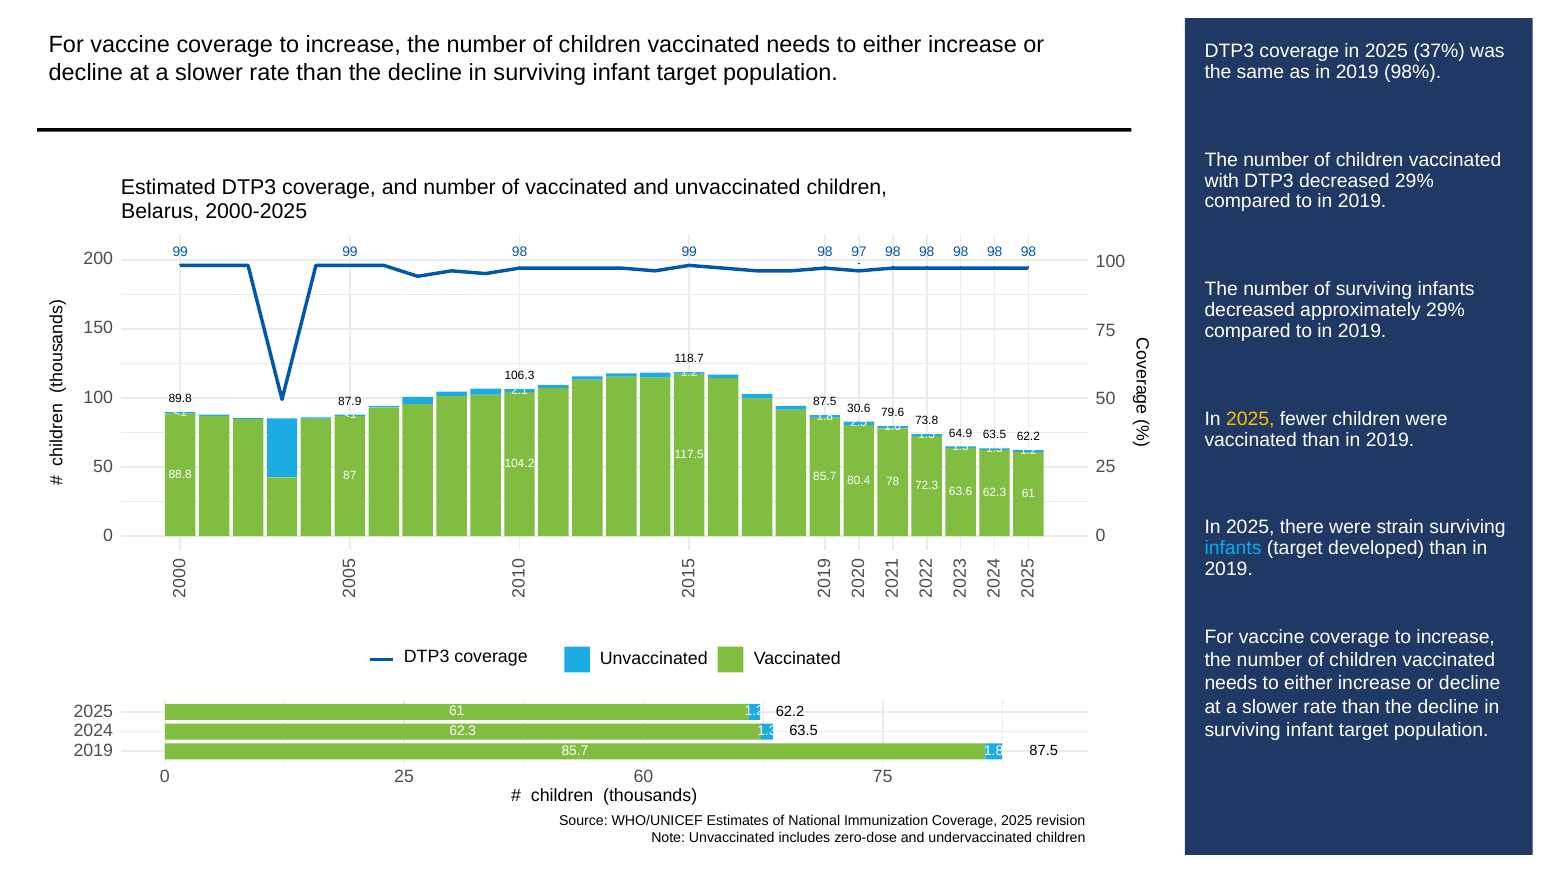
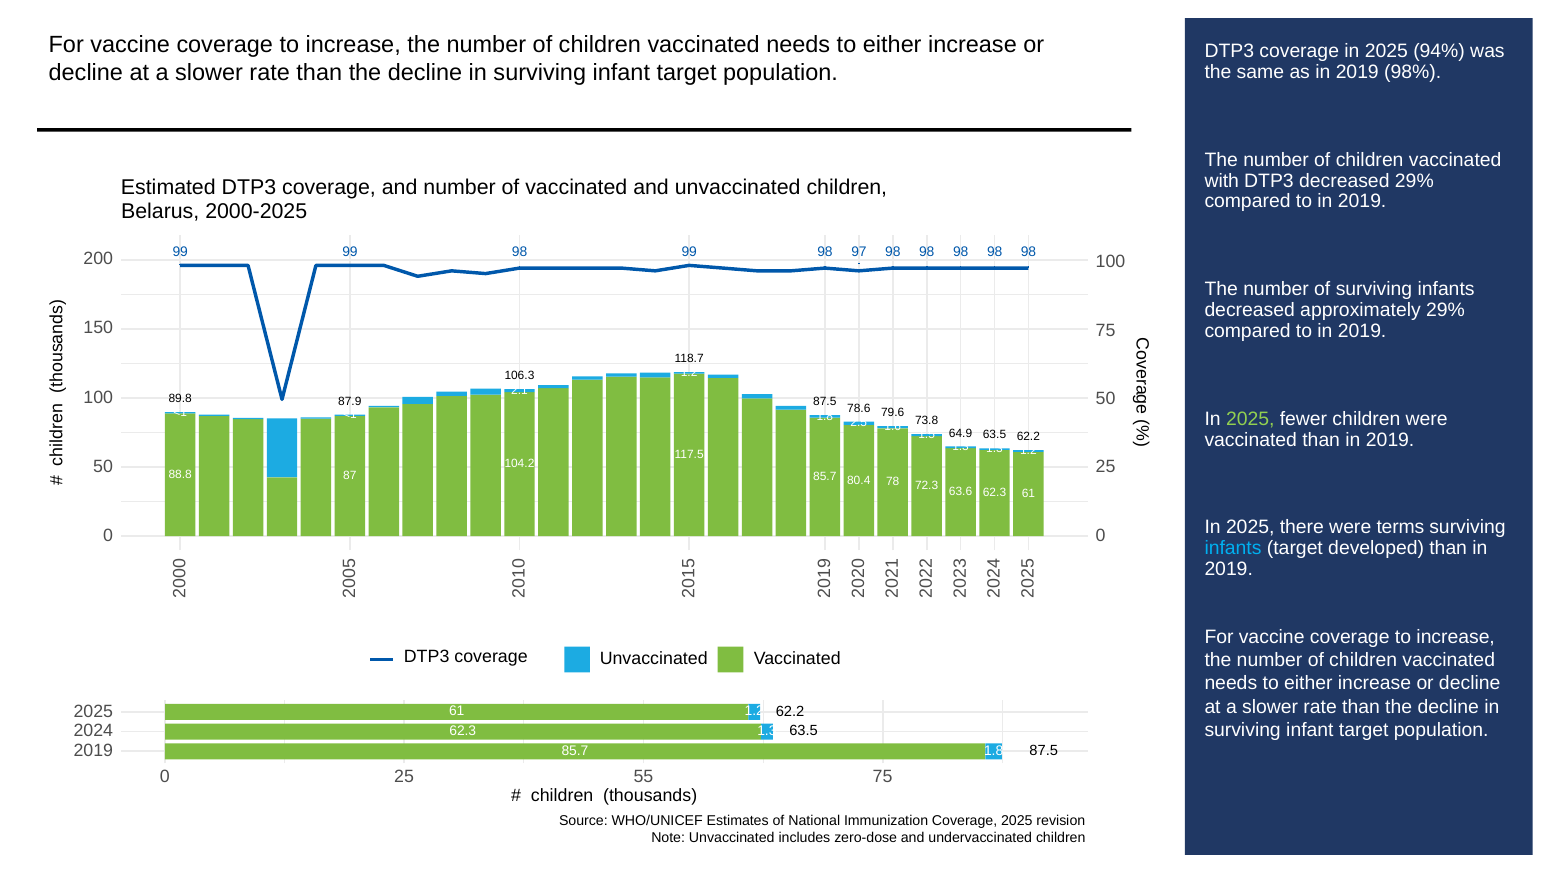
37%: 37% -> 94%
30.6: 30.6 -> 78.6
2025 at (1250, 419) colour: yellow -> light green
strain: strain -> terms
60: 60 -> 55
